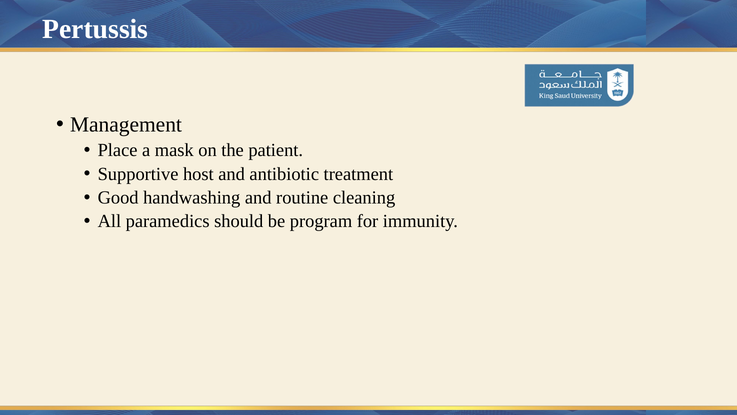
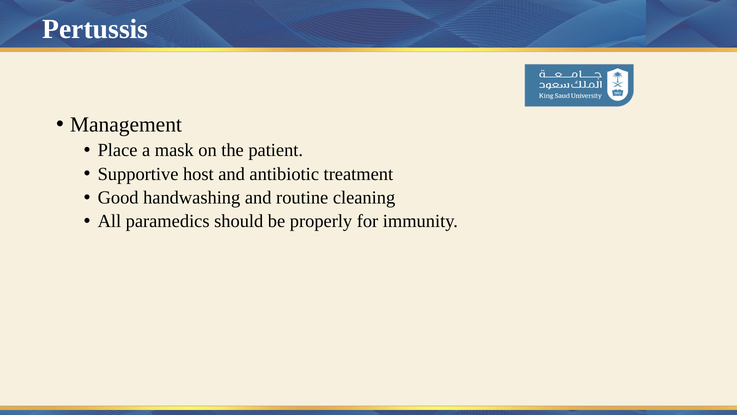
program: program -> properly
